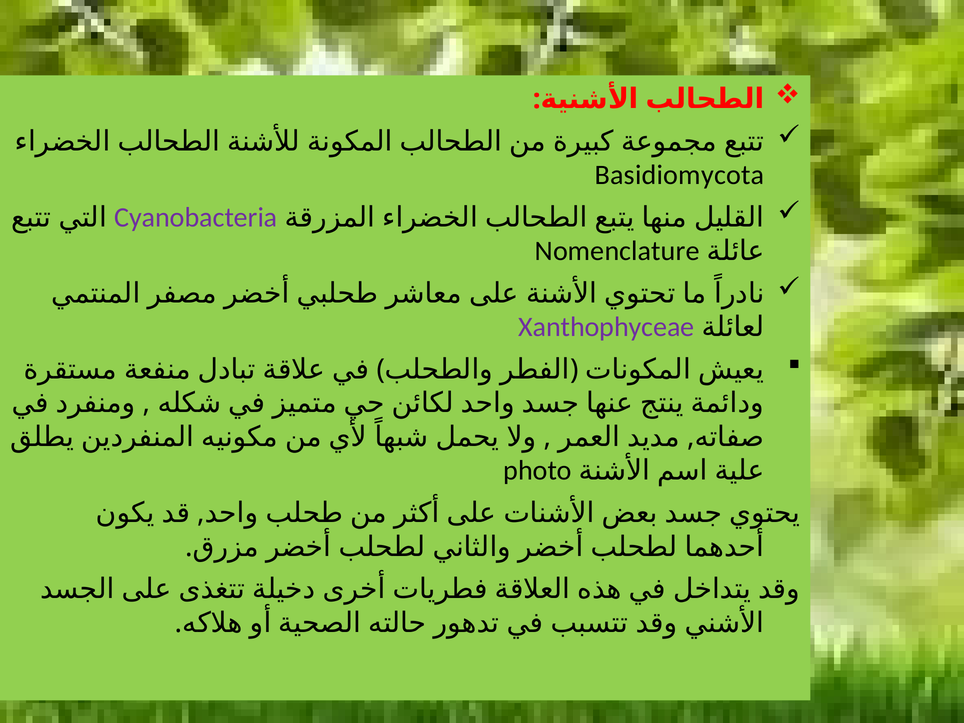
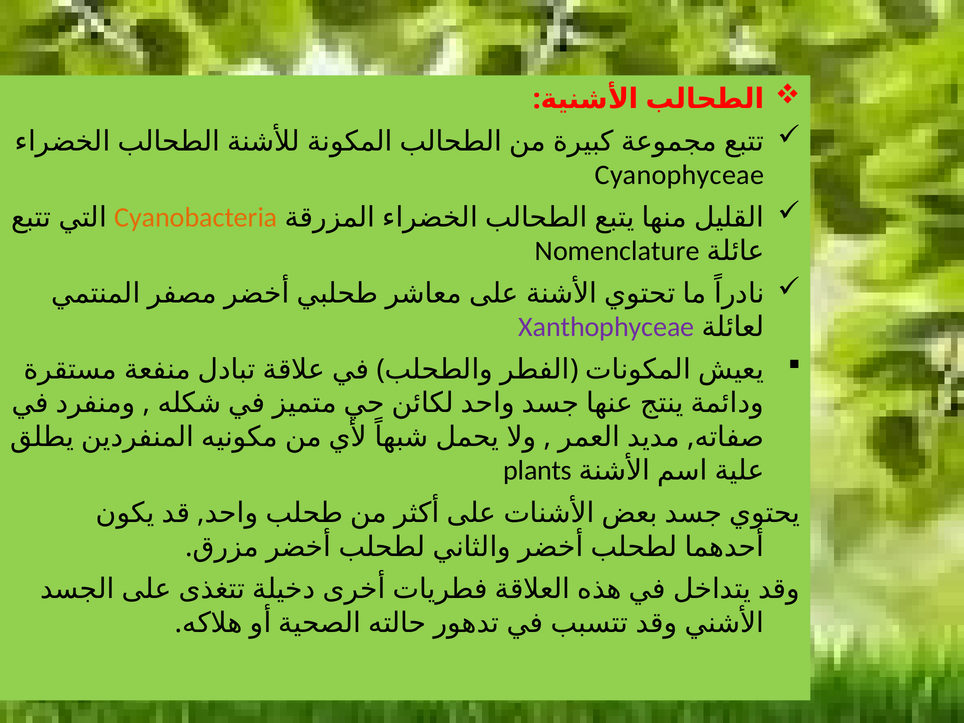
Basidiomycota: Basidiomycota -> Cyanophyceae
Cyanobacteria colour: purple -> orange
photo: photo -> plants
